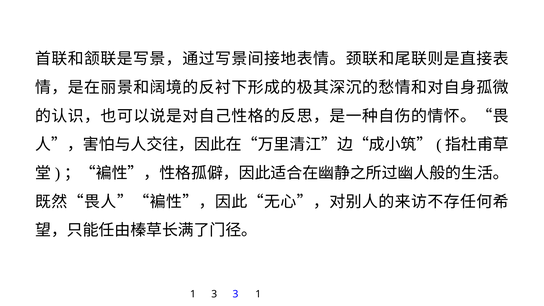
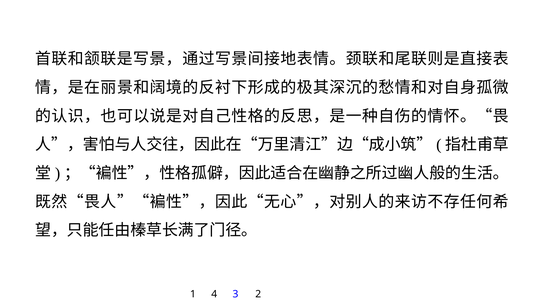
1 3: 3 -> 4
3 1: 1 -> 2
